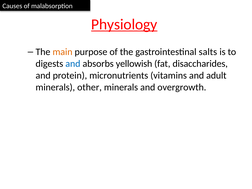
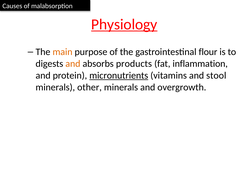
salts: salts -> flour
and at (73, 64) colour: blue -> orange
yellowish: yellowish -> products
disaccharides: disaccharides -> inflammation
micronutrients underline: none -> present
adult: adult -> stool
